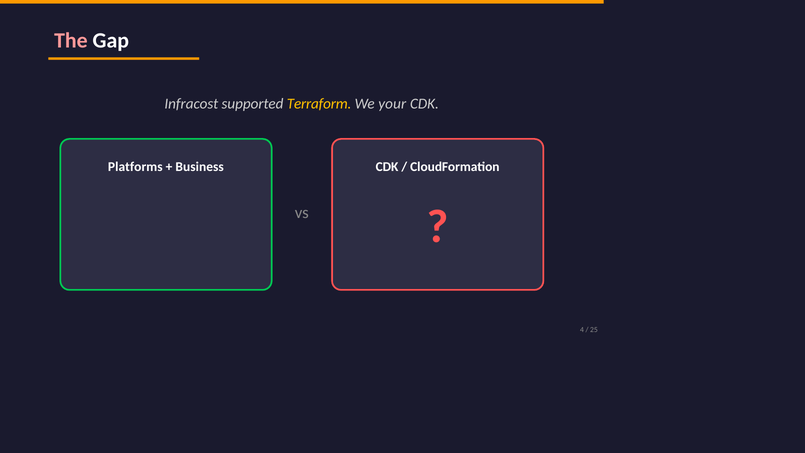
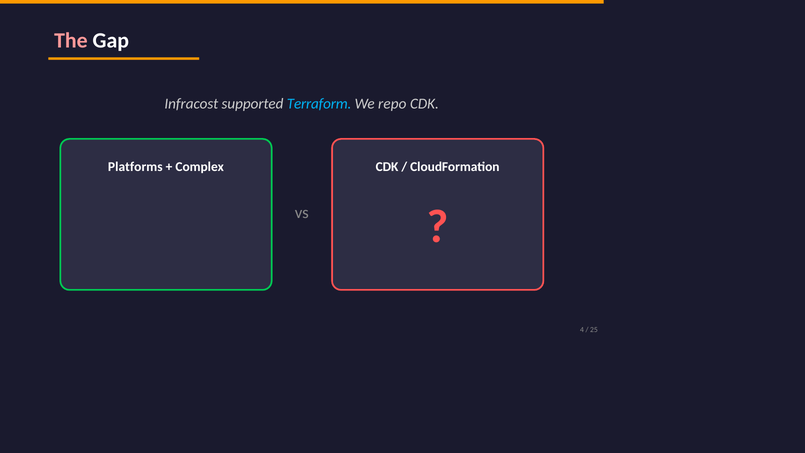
Terraform colour: yellow -> light blue
your: your -> repo
Business: Business -> Complex
